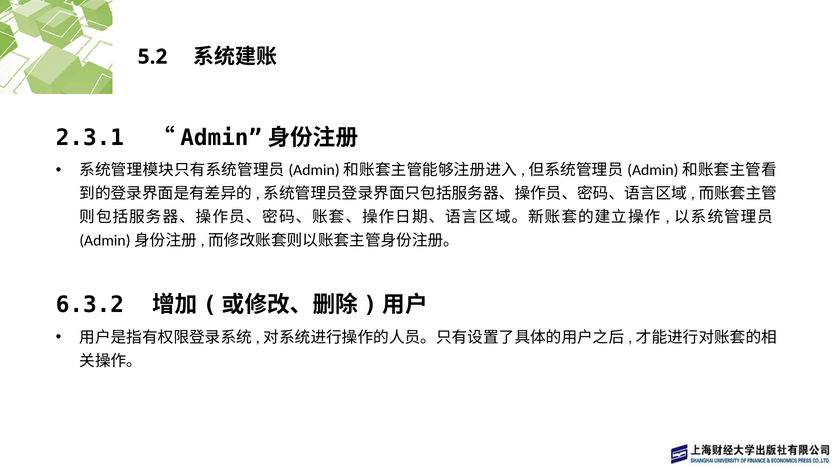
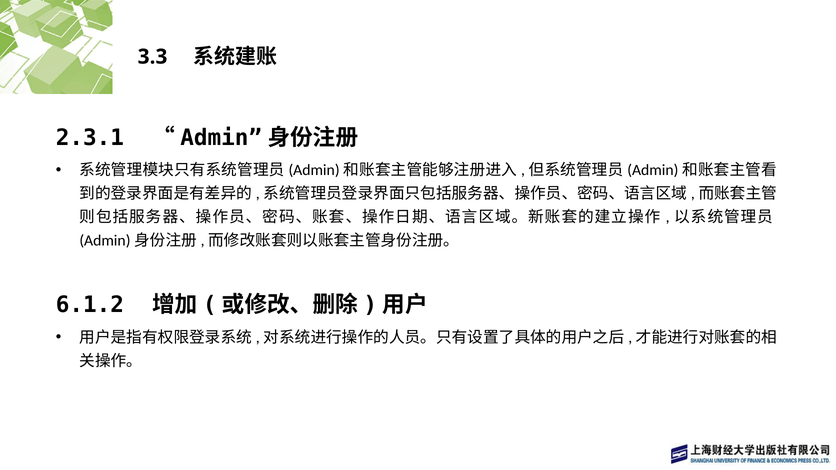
5.2: 5.2 -> 3.3
6.3.2: 6.3.2 -> 6.1.2
